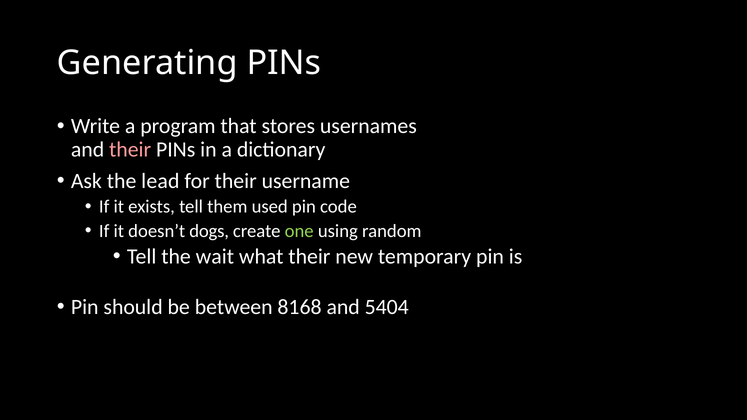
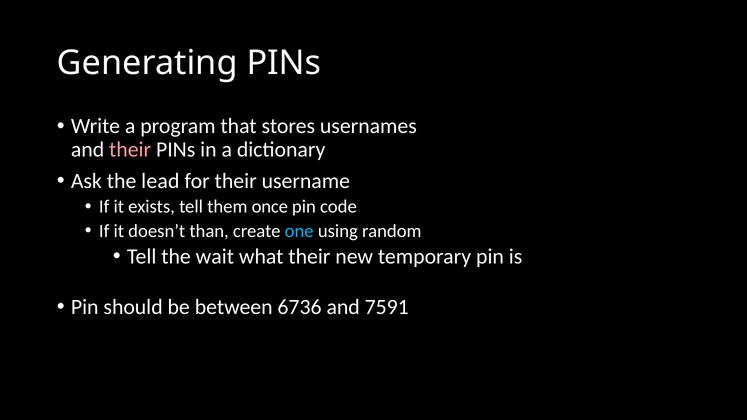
used: used -> once
dogs: dogs -> than
one colour: light green -> light blue
8168: 8168 -> 6736
5404: 5404 -> 7591
